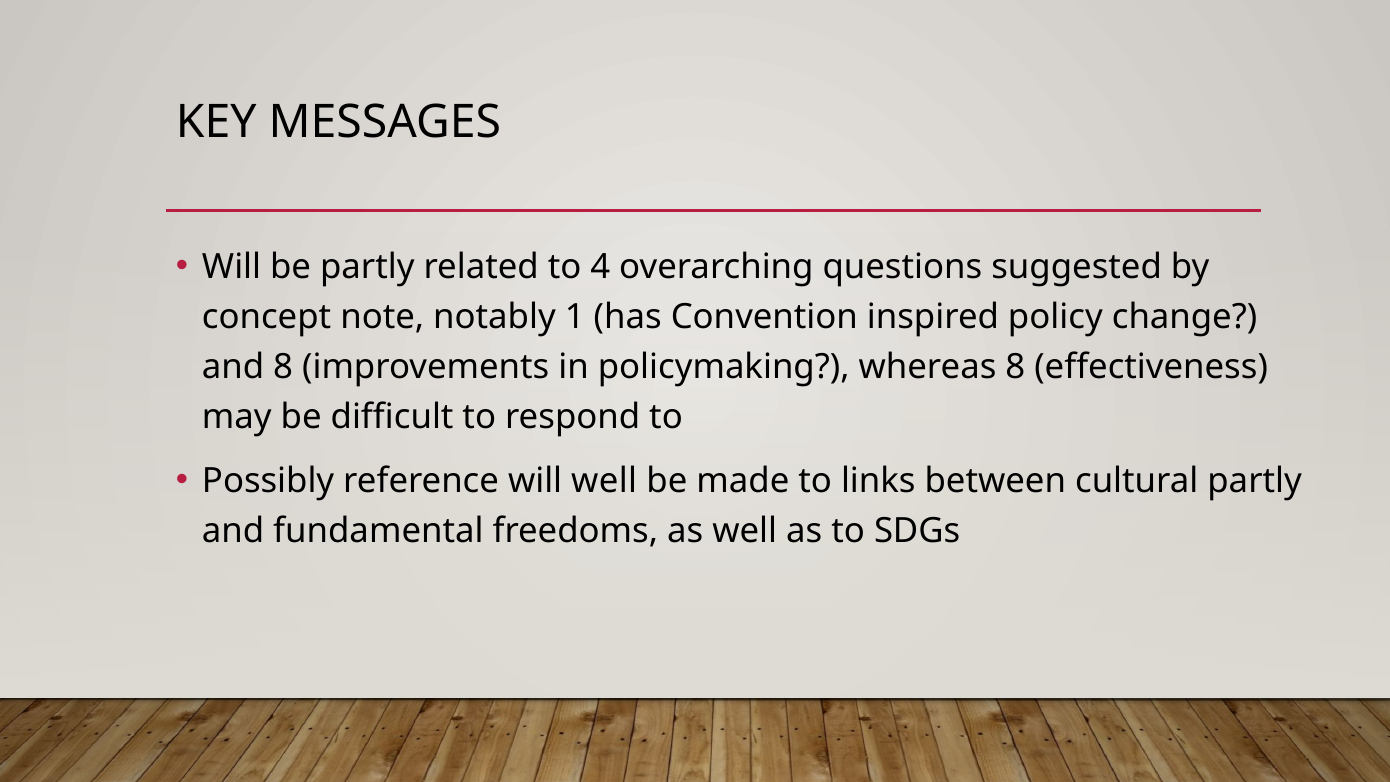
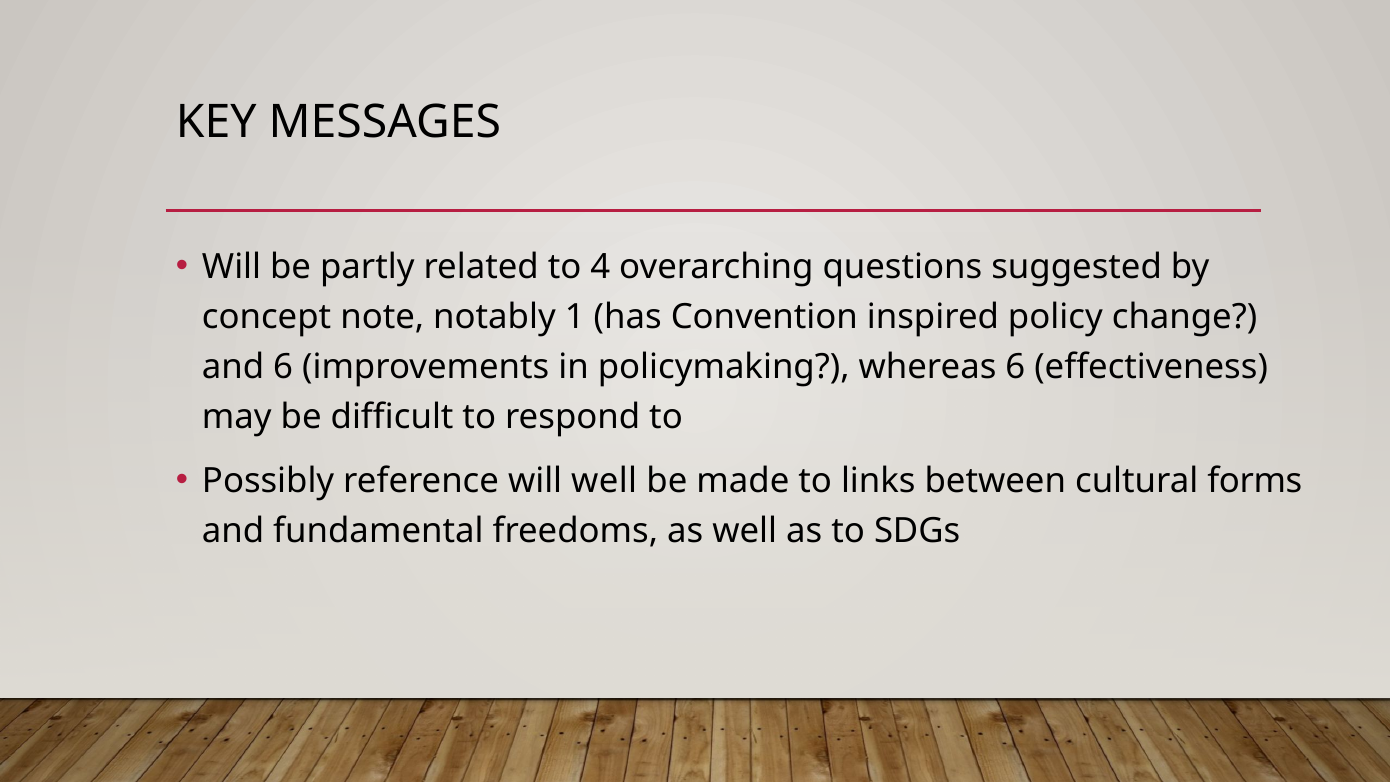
and 8: 8 -> 6
whereas 8: 8 -> 6
cultural partly: partly -> forms
